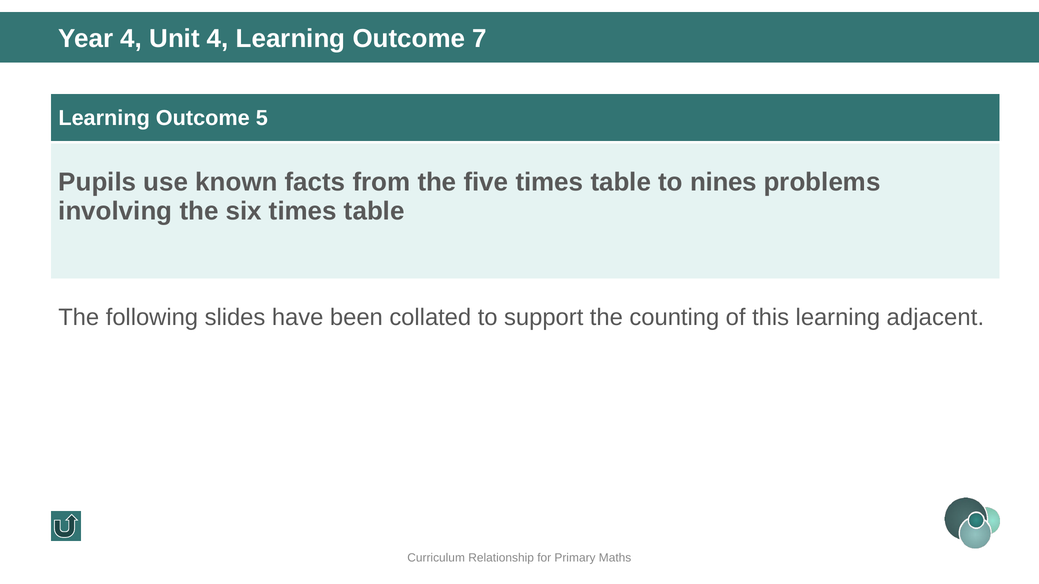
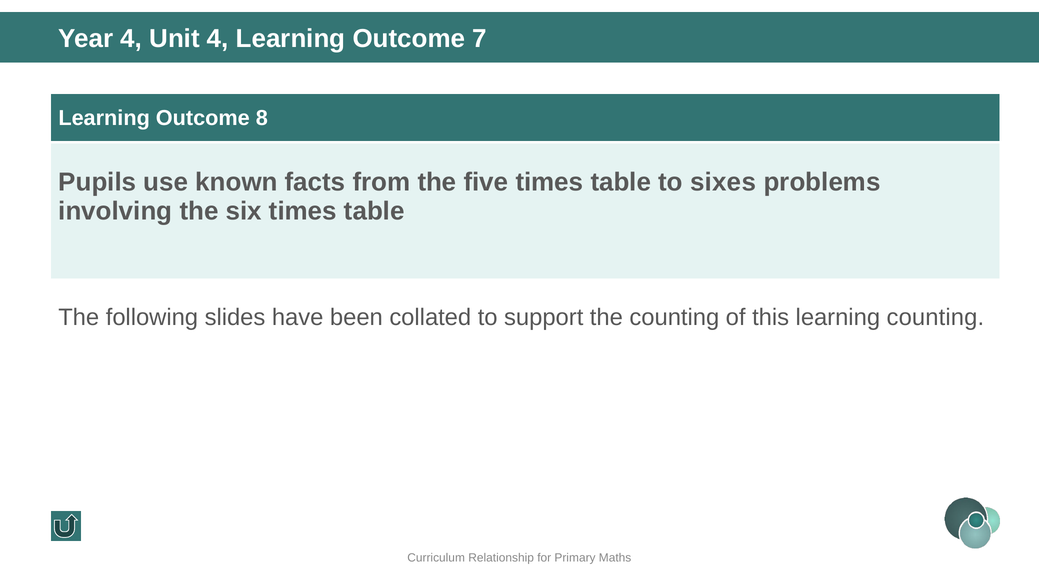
5: 5 -> 8
nines: nines -> sixes
learning adjacent: adjacent -> counting
